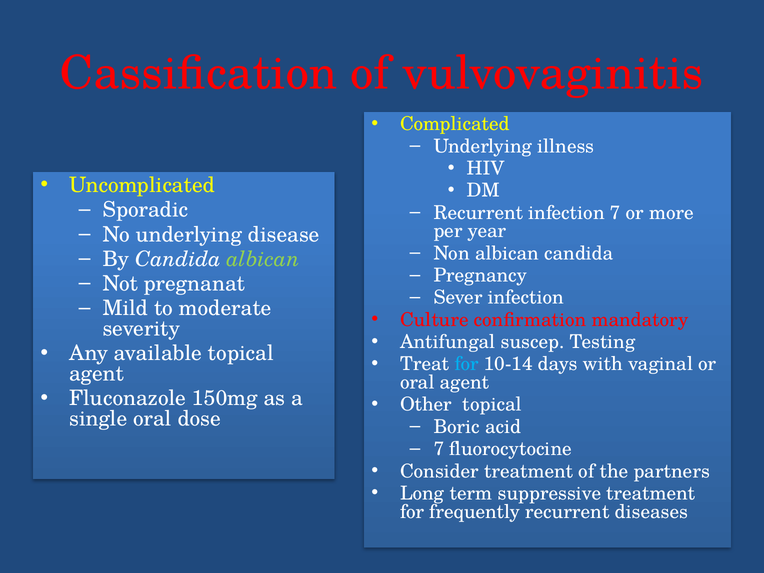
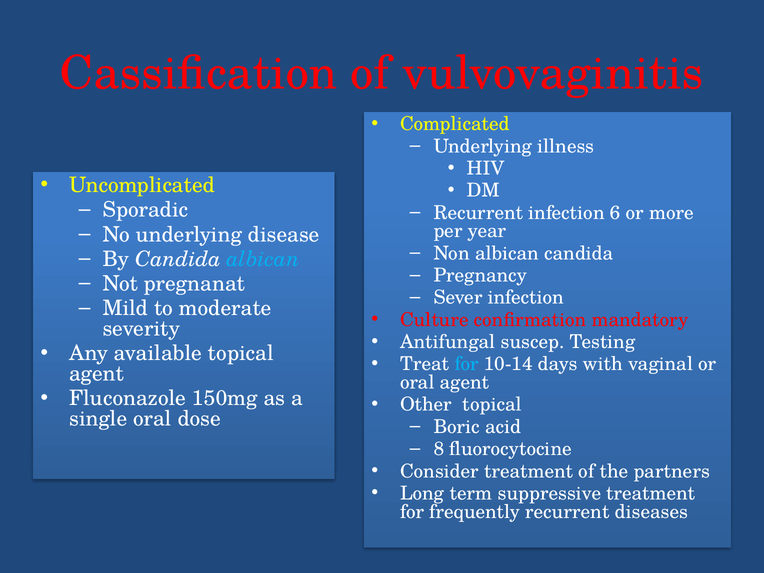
infection 7: 7 -> 6
albican at (263, 259) colour: light green -> light blue
7 at (439, 449): 7 -> 8
